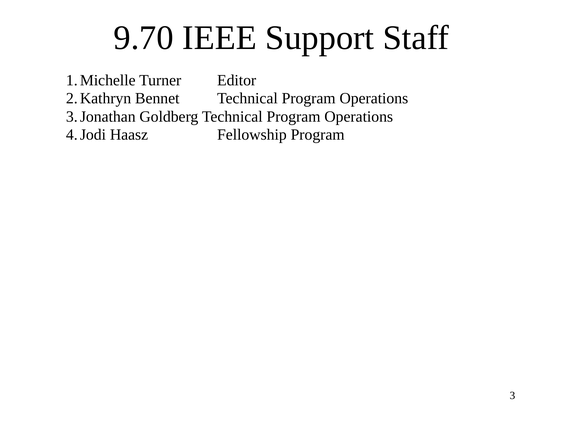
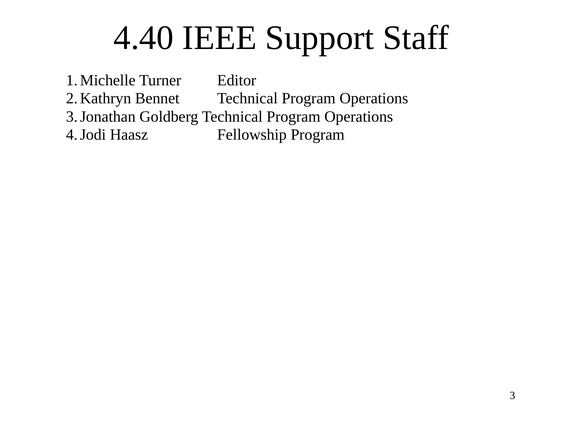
9.70: 9.70 -> 4.40
